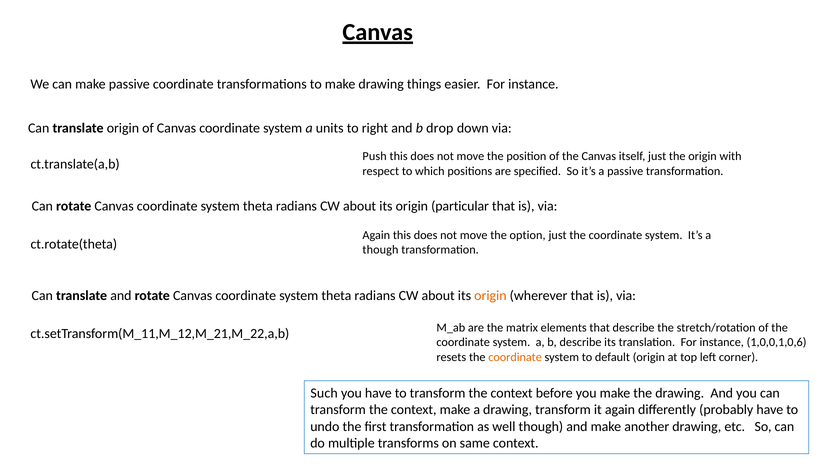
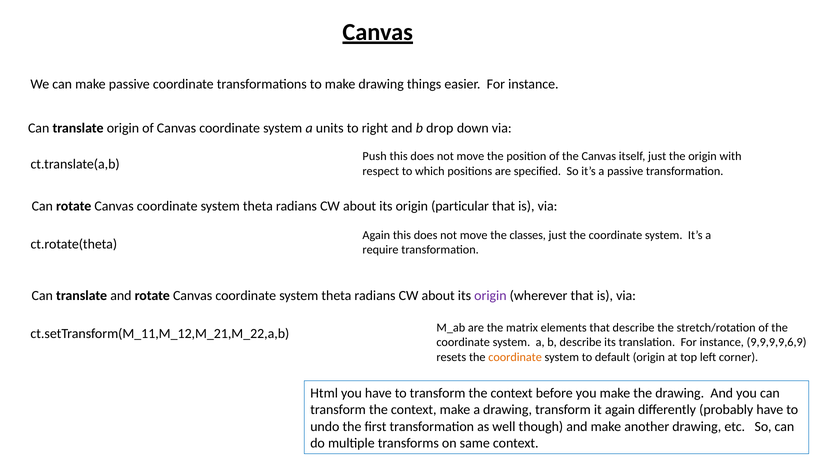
option: option -> classes
though at (380, 250): though -> require
origin at (490, 296) colour: orange -> purple
1,0,0,1,0,6: 1,0,0,1,0,6 -> 9,9,9,9,6,9
Such: Such -> Html
